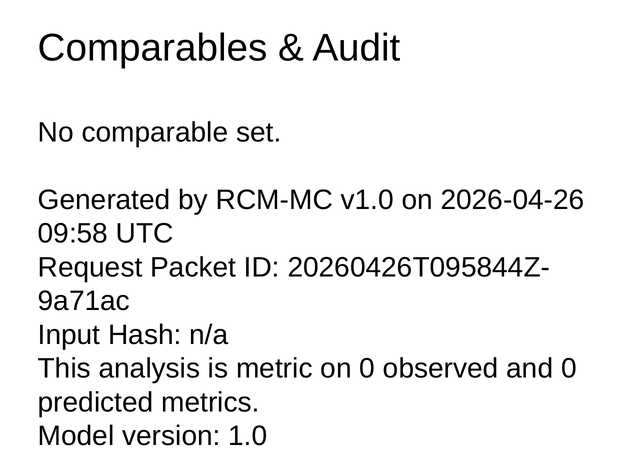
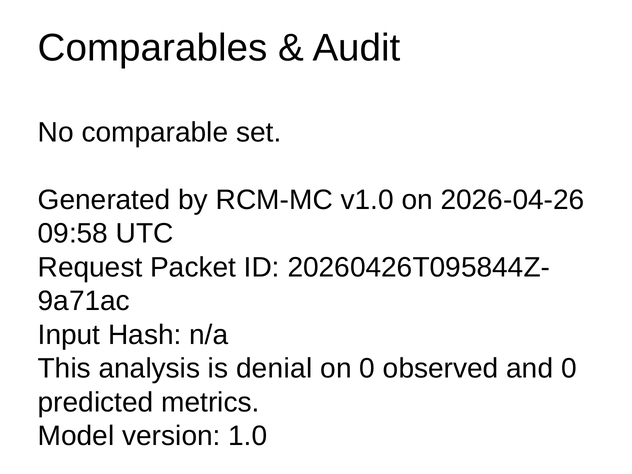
metric: metric -> denial
